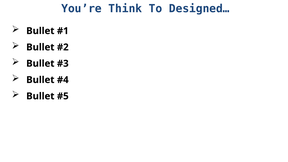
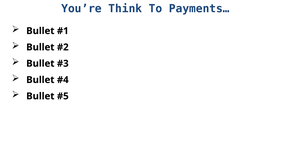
Designed…: Designed… -> Payments…
